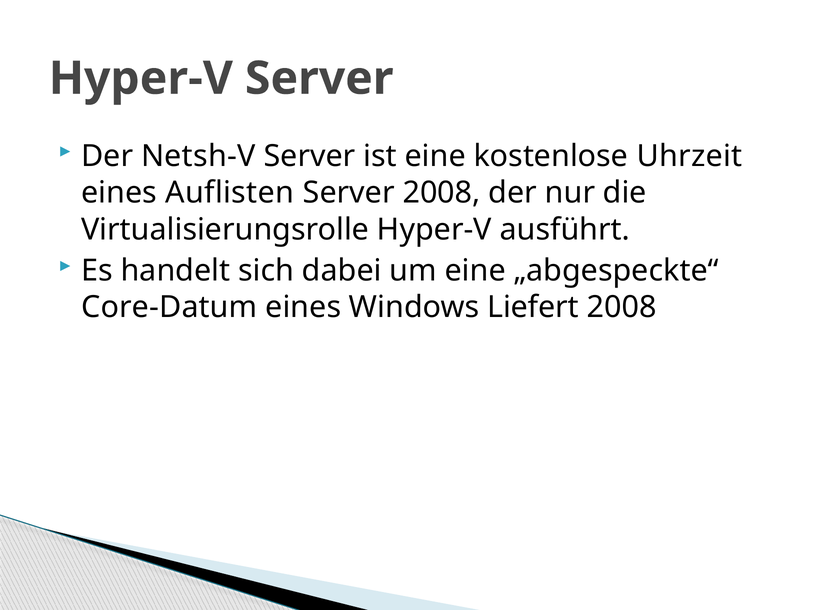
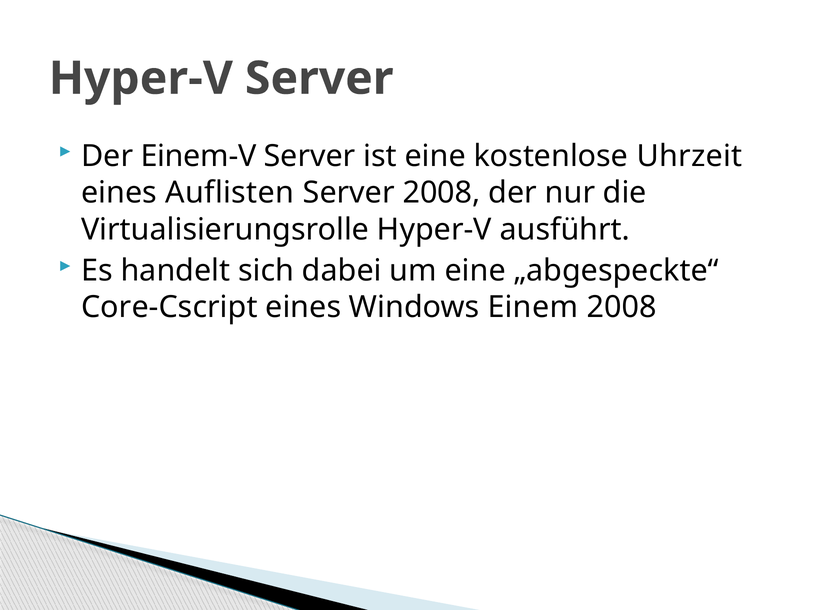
Netsh-V: Netsh-V -> Einem-V
Core-Datum: Core-Datum -> Core-Cscript
Liefert: Liefert -> Einem
